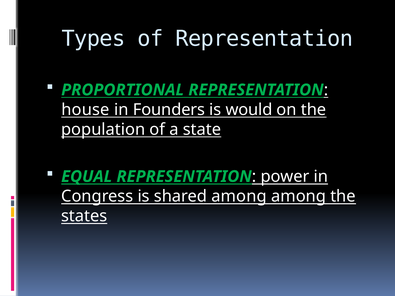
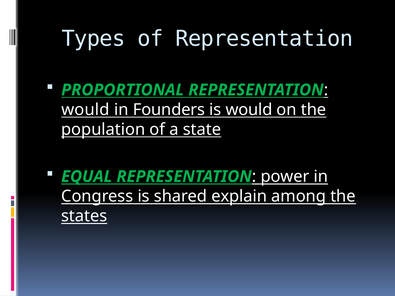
house at (85, 110): house -> would
shared among: among -> explain
